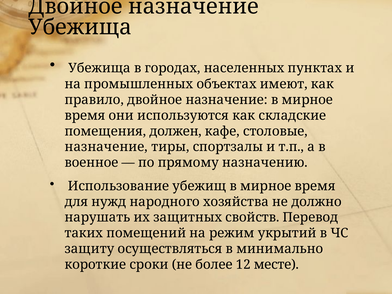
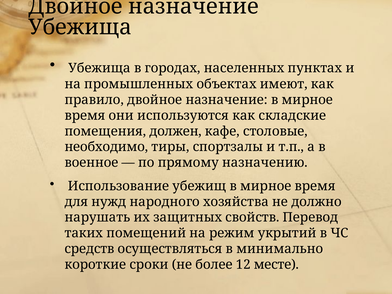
назначение at (106, 147): назначение -> необходимо
защиту: защиту -> средств
